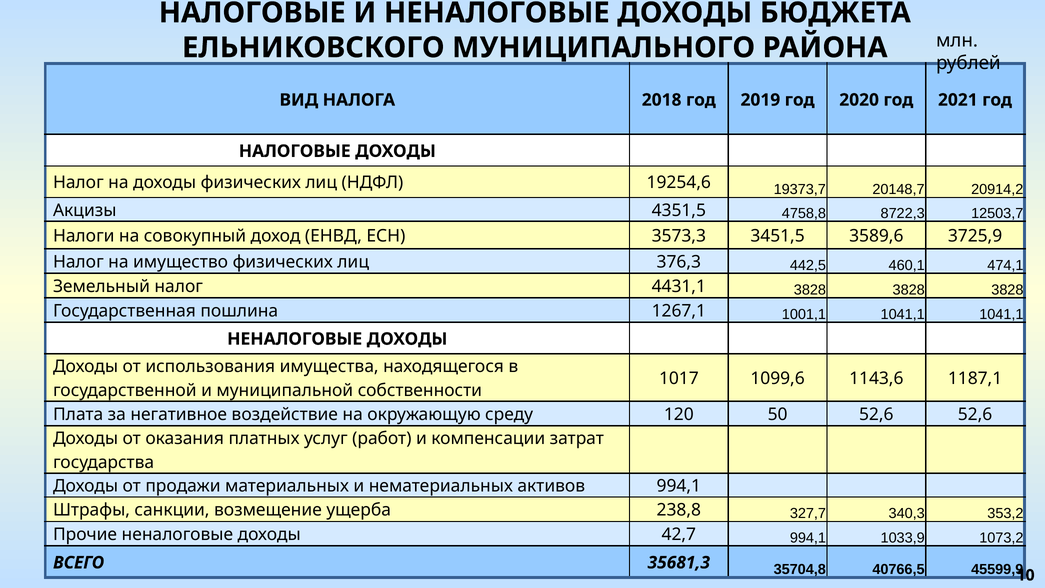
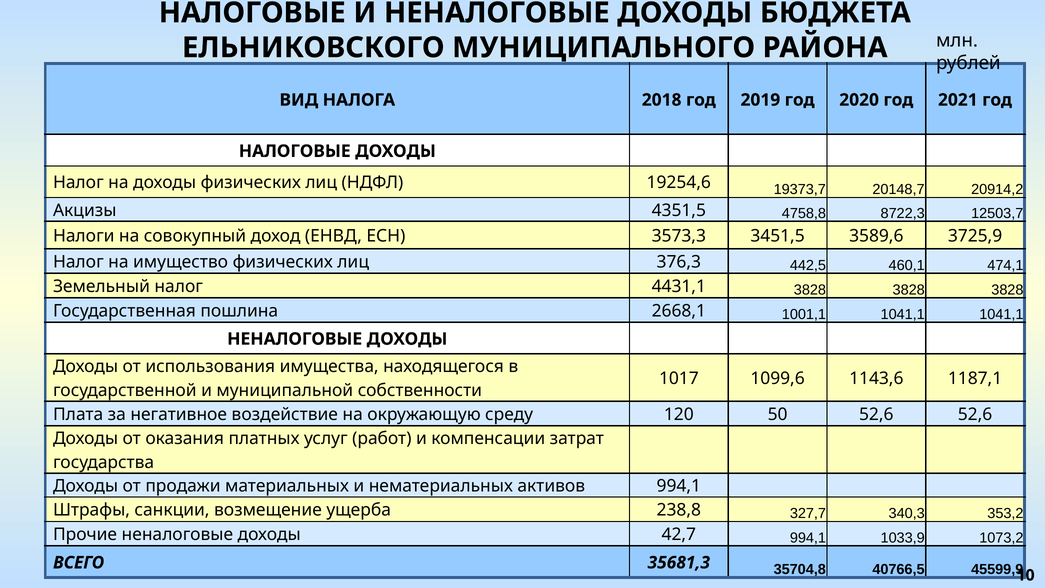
1267,1: 1267,1 -> 2668,1
